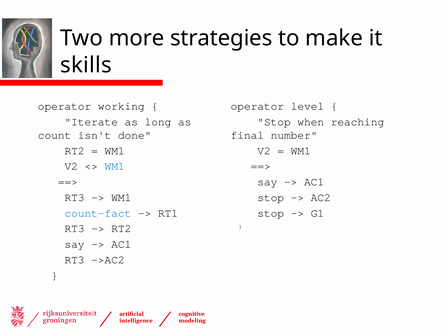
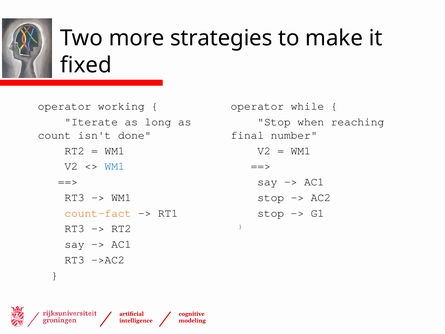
skills: skills -> fixed
level: level -> while
count-fact colour: blue -> orange
